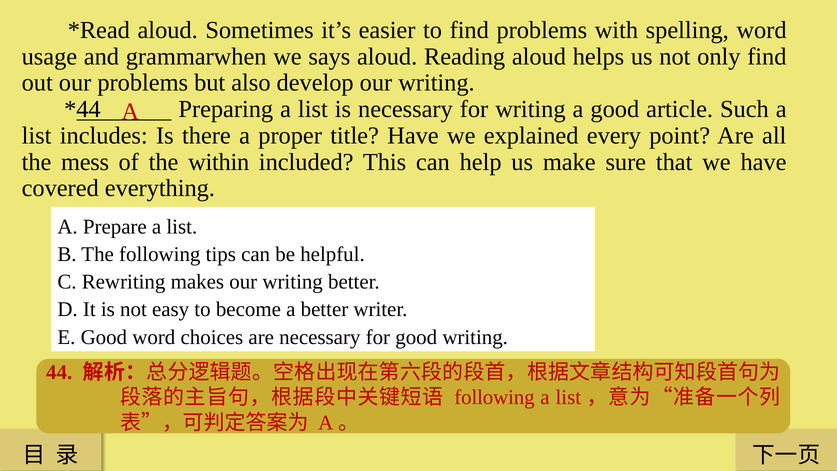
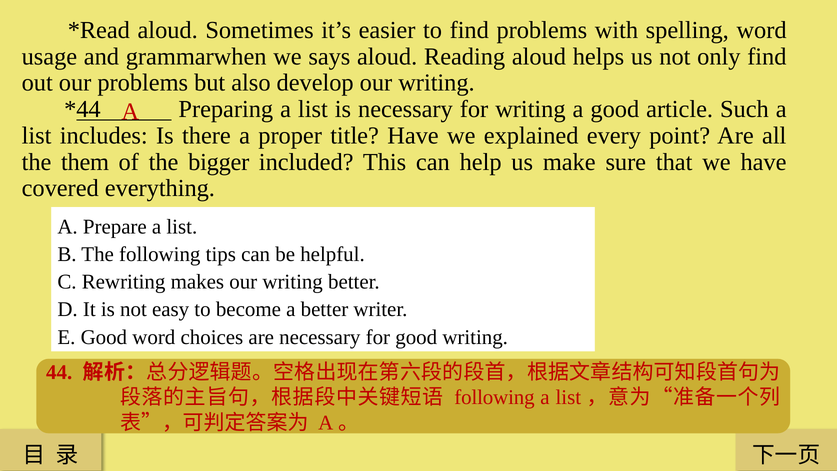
mess: mess -> them
within: within -> bigger
